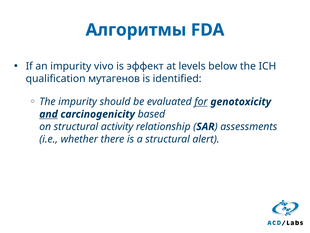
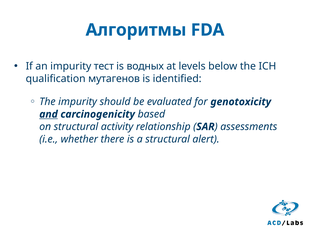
vivo: vivo -> тест
эффект: эффект -> водных
for underline: present -> none
